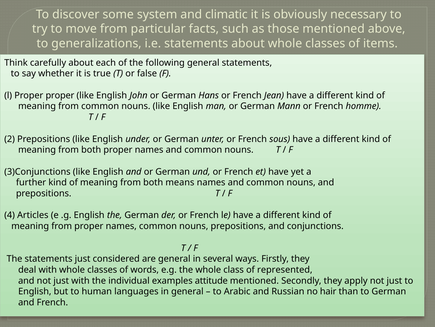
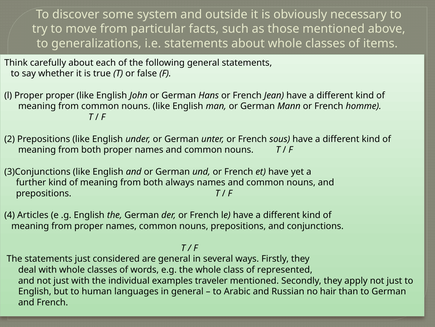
climatic: climatic -> outside
means: means -> always
attitude: attitude -> traveler
